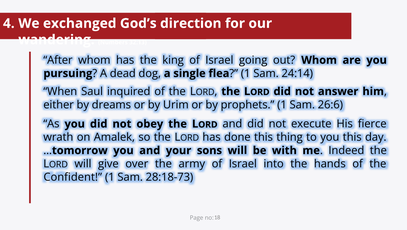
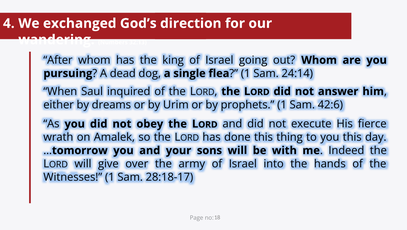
26:6: 26:6 -> 42:6
Confident: Confident -> Witnesses
28:18-73: 28:18-73 -> 28:18-17
